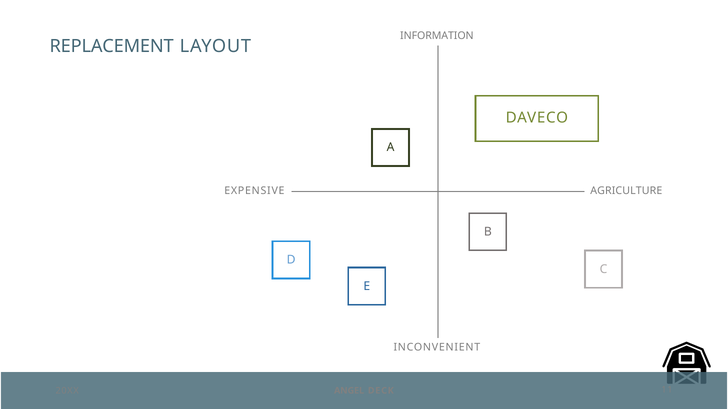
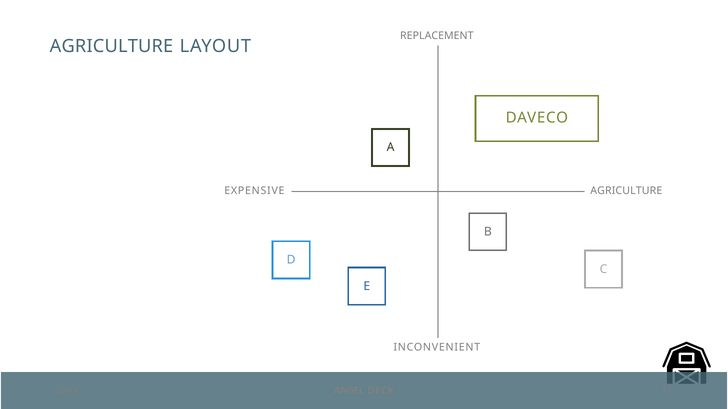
INFORMATION: INFORMATION -> REPLACEMENT
REPLACEMENT at (112, 47): REPLACEMENT -> AGRICULTURE
